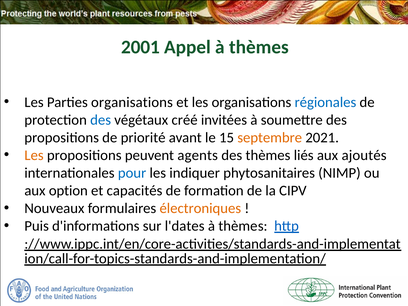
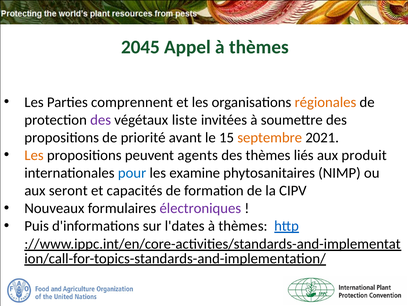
2001: 2001 -> 2045
Parties organisations: organisations -> comprennent
régionales colour: blue -> orange
des at (101, 120) colour: blue -> purple
créé: créé -> liste
ajoutés: ajoutés -> produit
indiquer: indiquer -> examine
option: option -> seront
électroniques colour: orange -> purple
